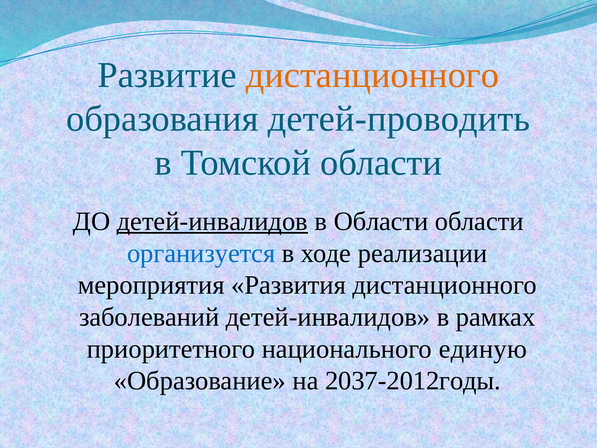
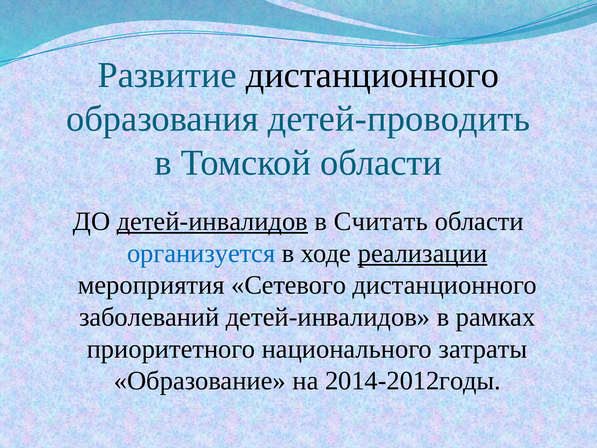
дистанционного at (372, 75) colour: orange -> black
в Области: Области -> Считать
реализации underline: none -> present
Развития: Развития -> Сетевого
единую: единую -> затраты
2037-2012годы: 2037-2012годы -> 2014-2012годы
